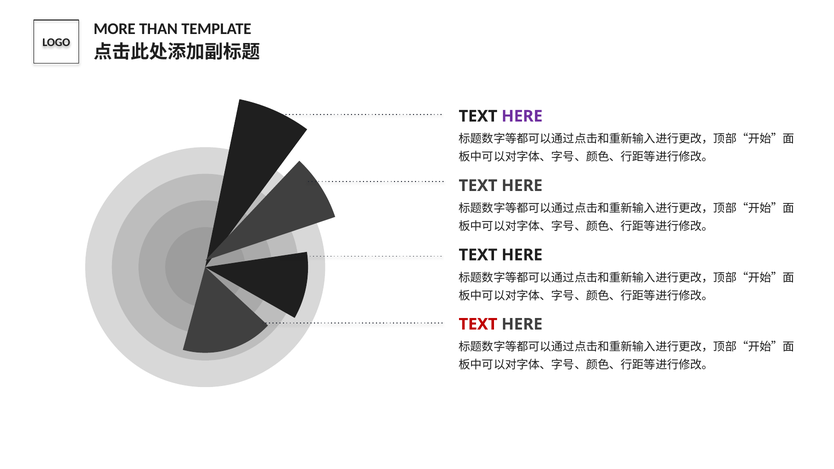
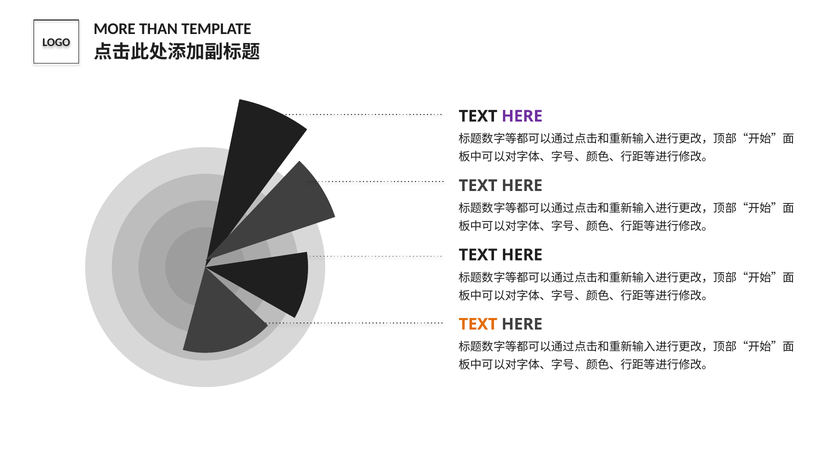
TEXT at (478, 324) colour: red -> orange
